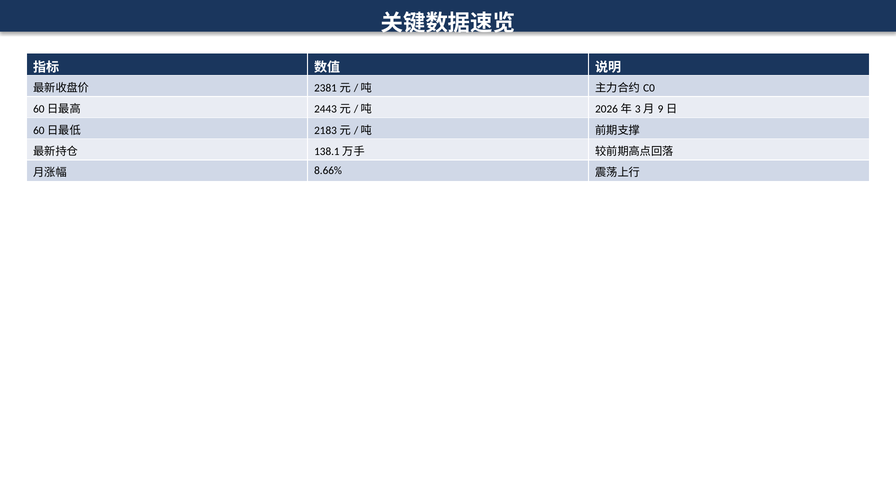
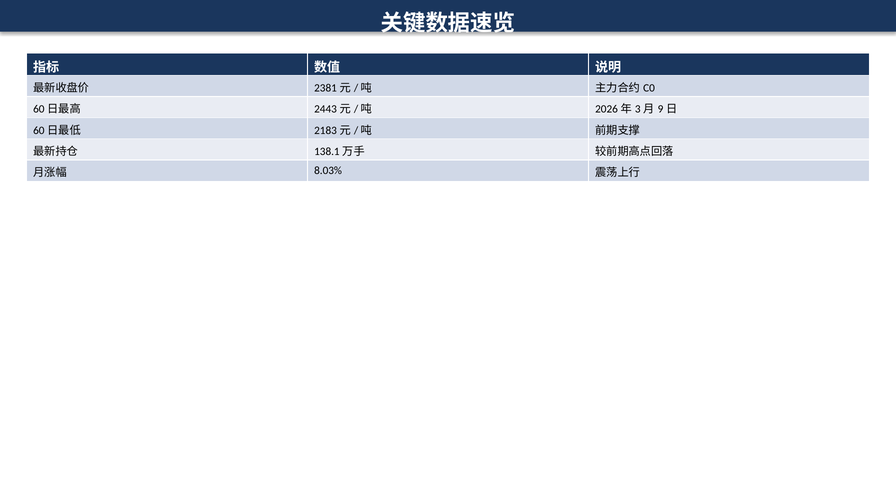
8.66%: 8.66% -> 8.03%
